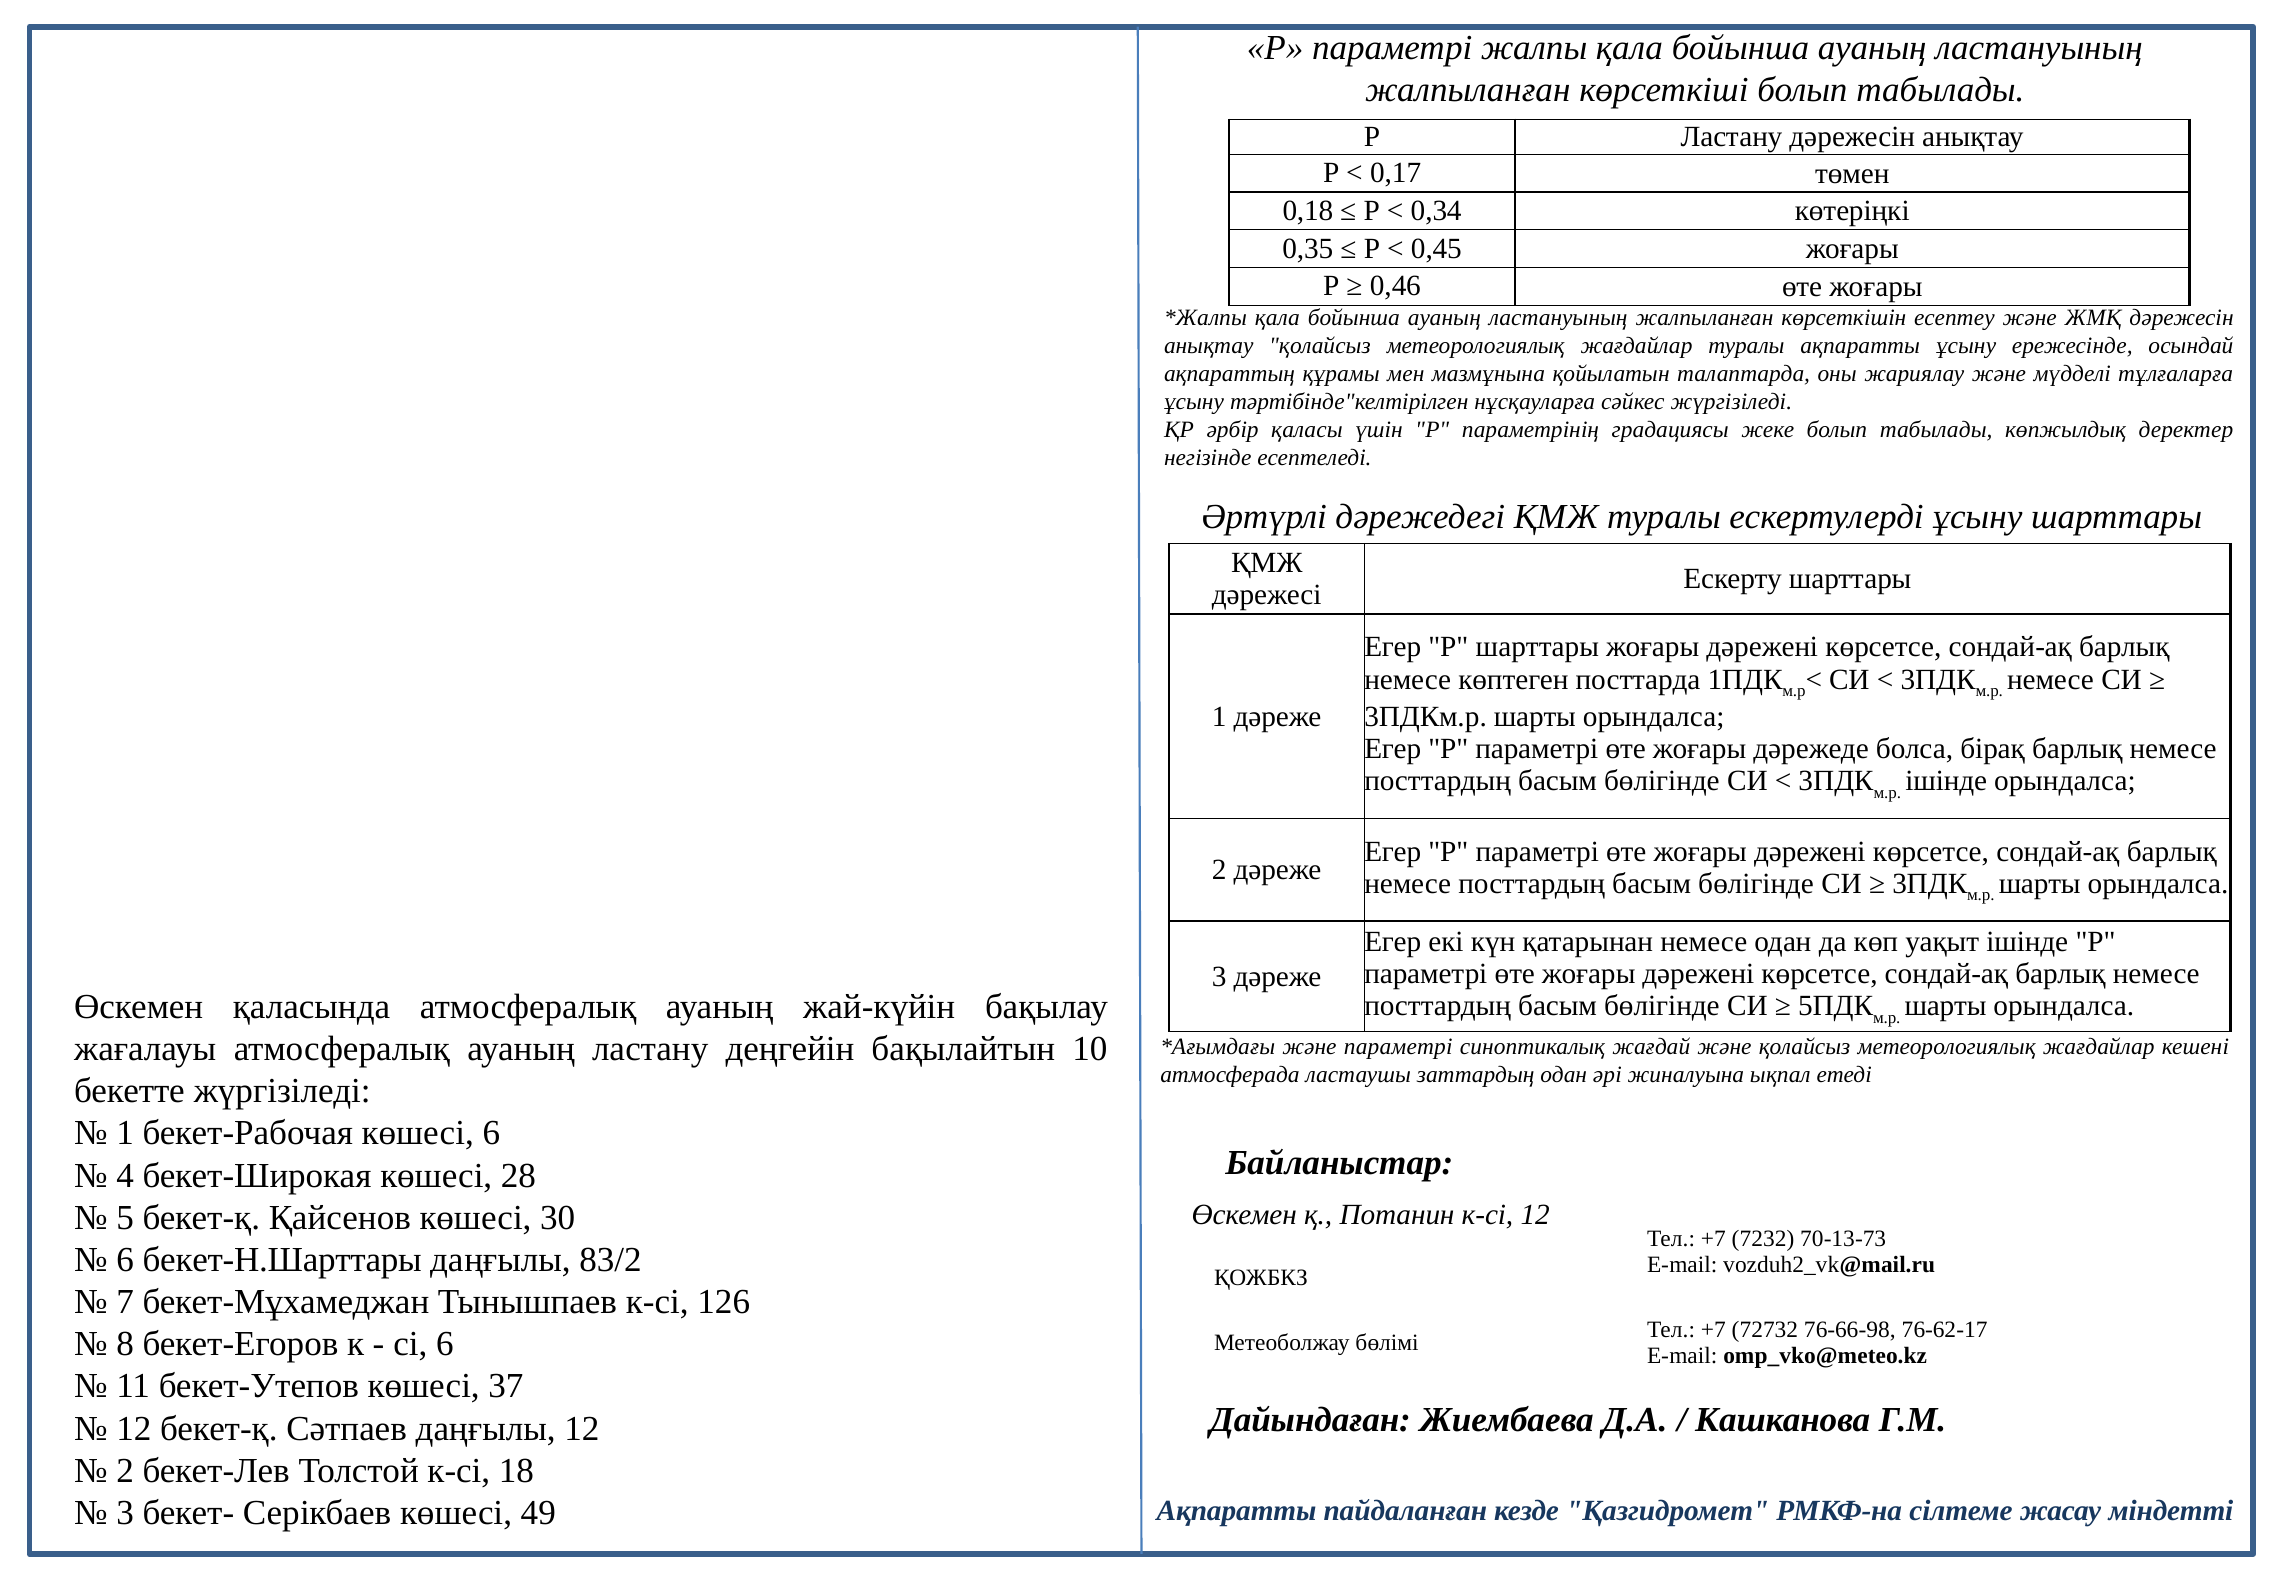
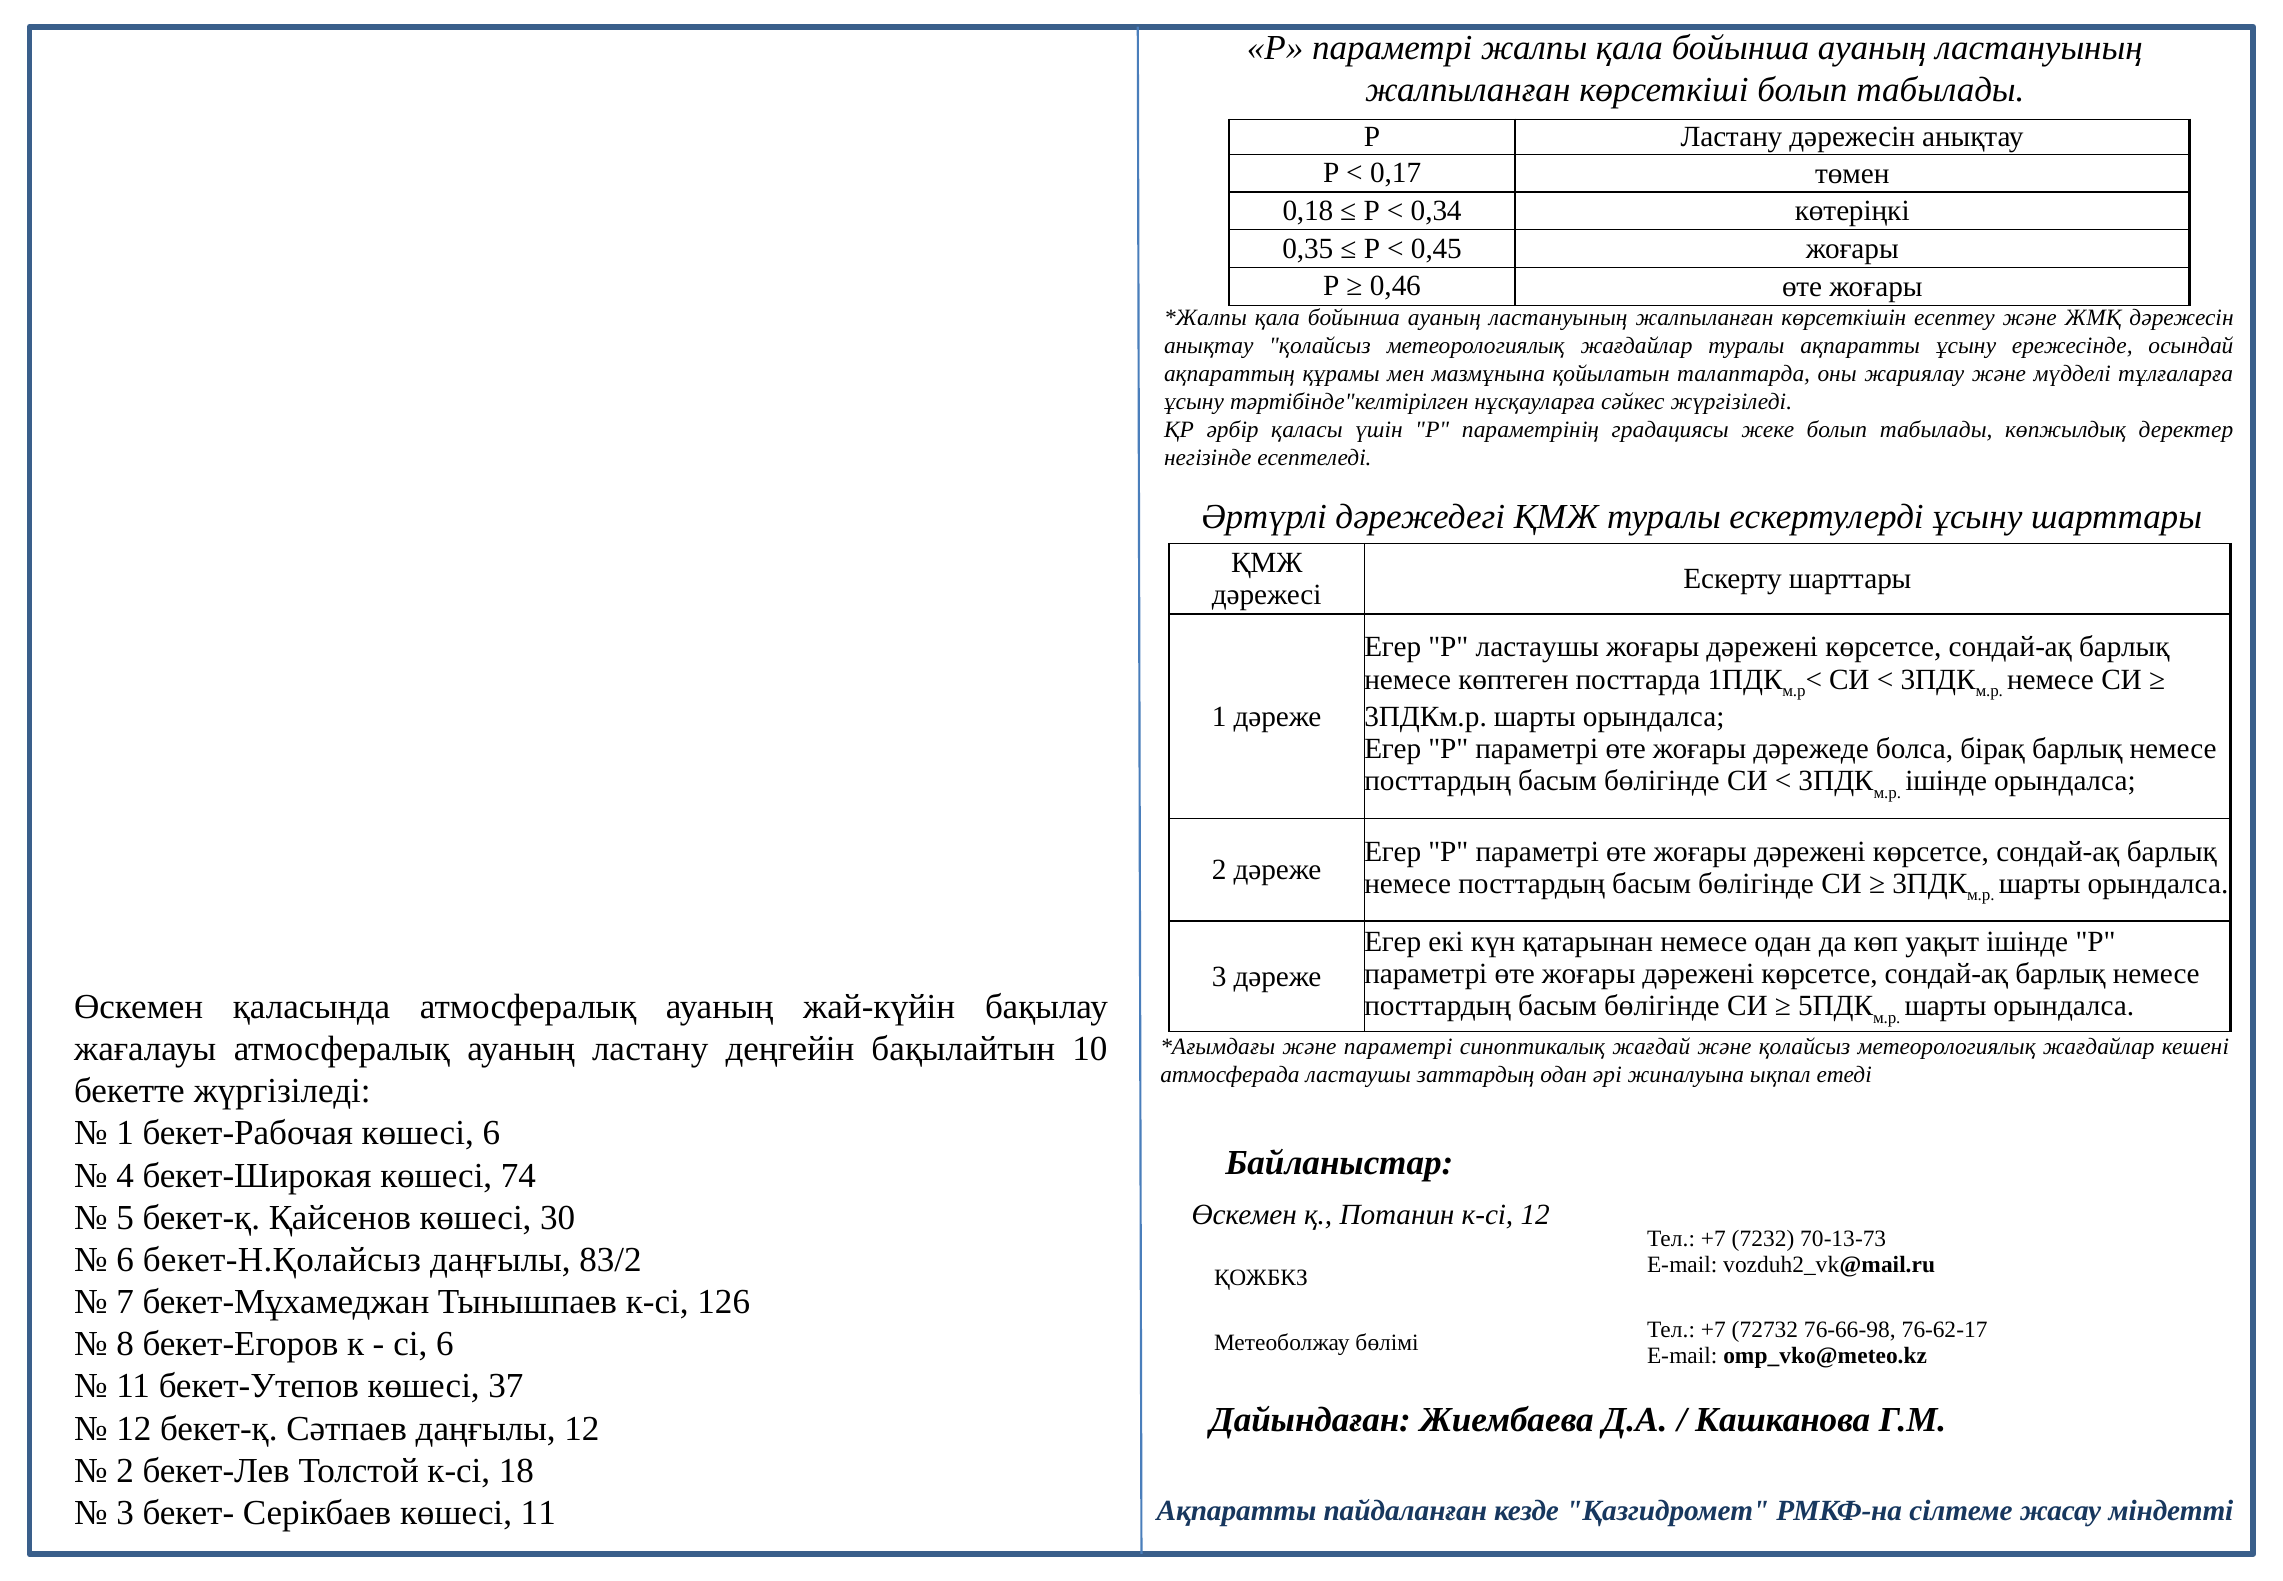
Р шарттары: шарттары -> ластаушы
28: 28 -> 74
бекет-Н.Шарттары: бекет-Н.Шарттары -> бекет-Н.Қолайсыз
көшесі 49: 49 -> 11
